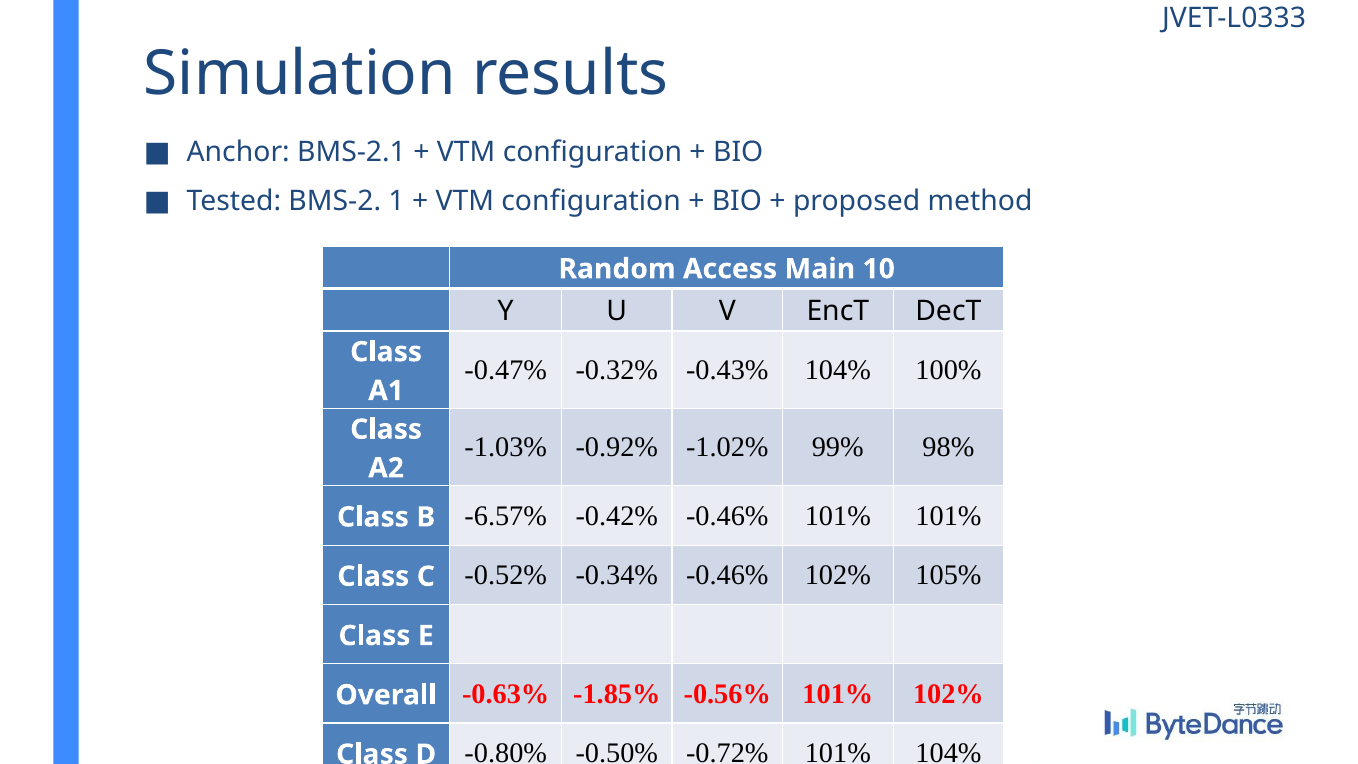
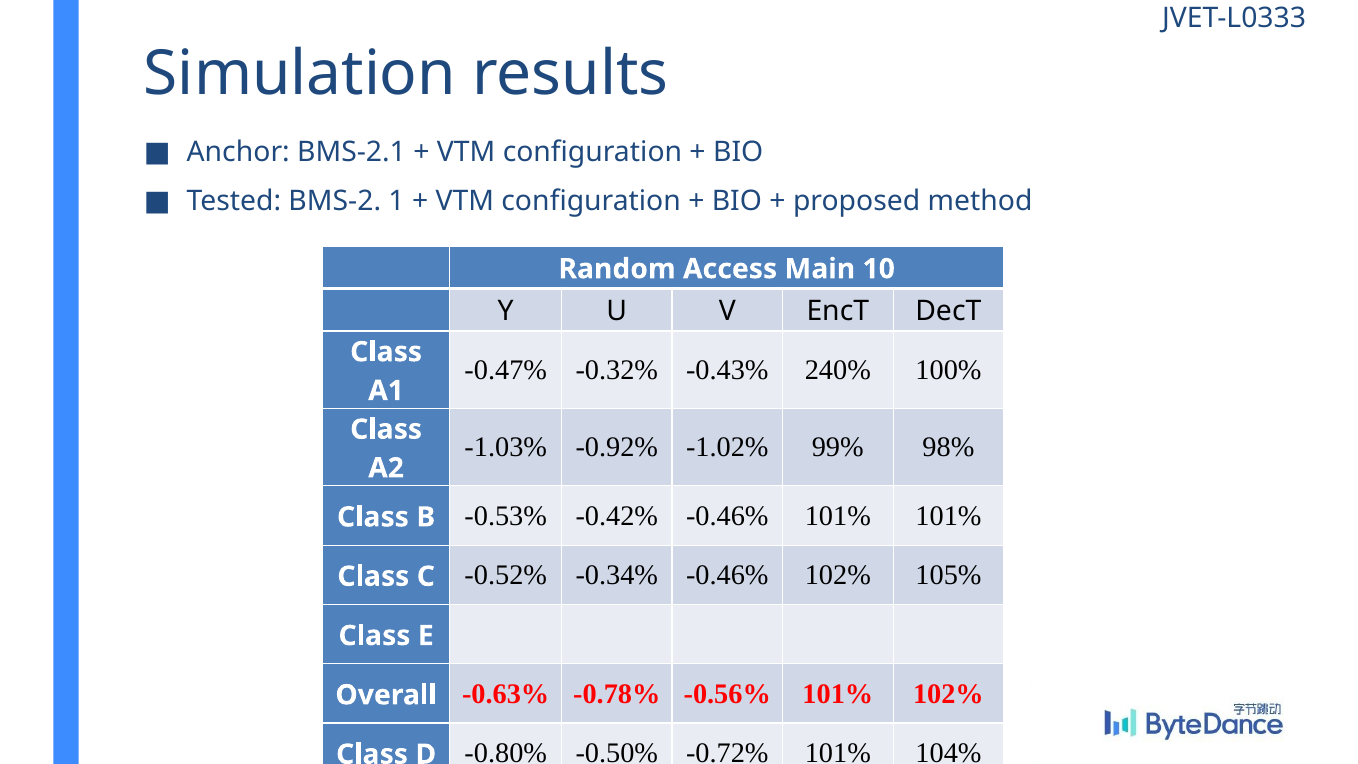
-0.43% 104%: 104% -> 240%
-6.57%: -6.57% -> -0.53%
-1.85%: -1.85% -> -0.78%
